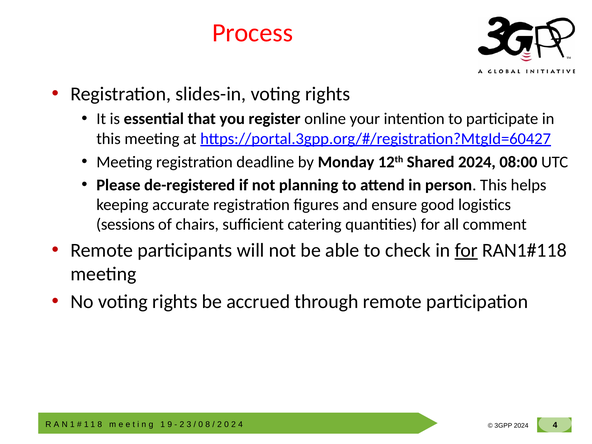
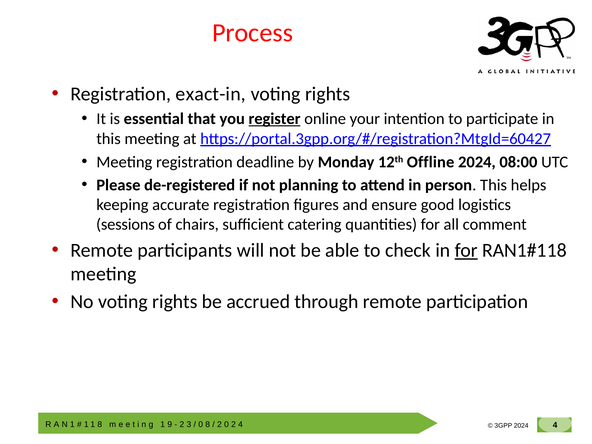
slides-in: slides-in -> exact-in
register underline: none -> present
Shared: Shared -> Offline
